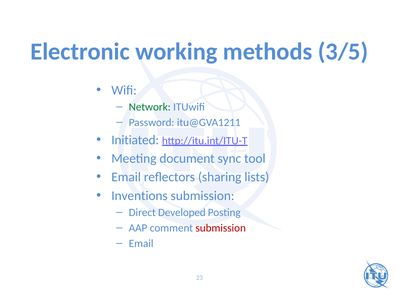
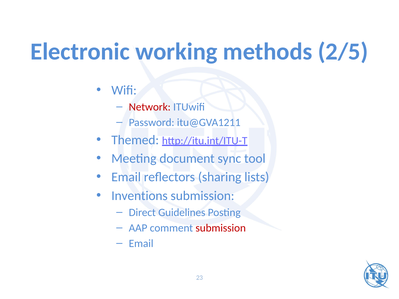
3/5: 3/5 -> 2/5
Network colour: green -> red
Initiated: Initiated -> Themed
Developed: Developed -> Guidelines
